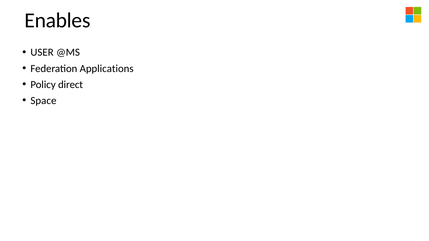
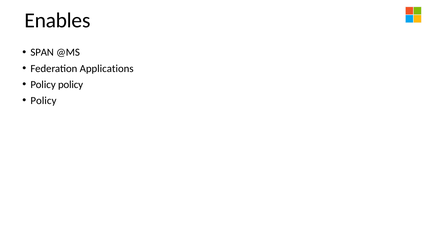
USER: USER -> SPAN
Policy direct: direct -> policy
Space at (43, 101): Space -> Policy
